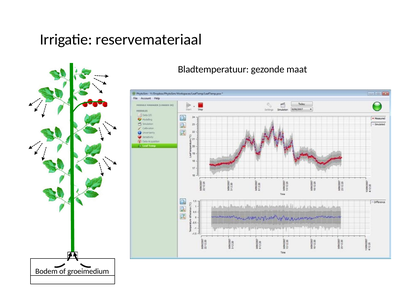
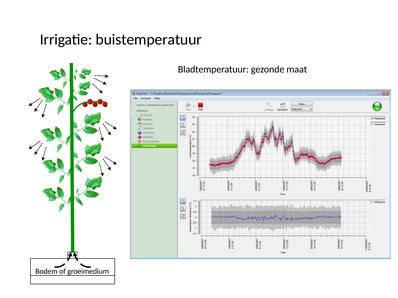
reservemateriaal: reservemateriaal -> buistemperatuur
